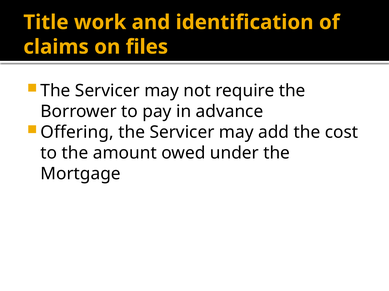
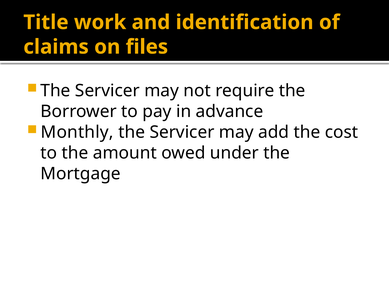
Offering: Offering -> Monthly
